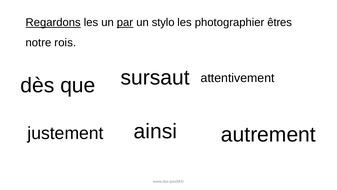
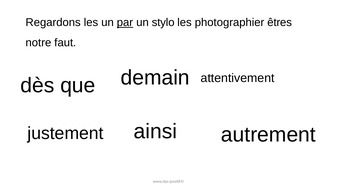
Regardons underline: present -> none
rois: rois -> faut
sursaut: sursaut -> demain
